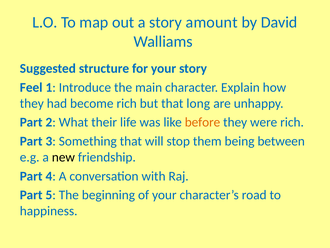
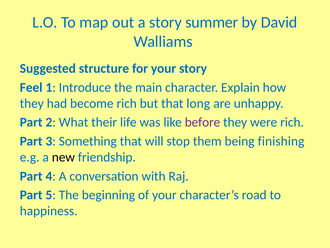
amount: amount -> summer
before colour: orange -> purple
between: between -> finishing
